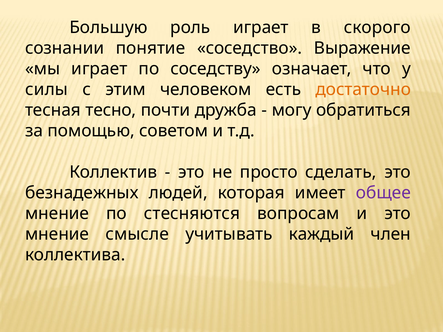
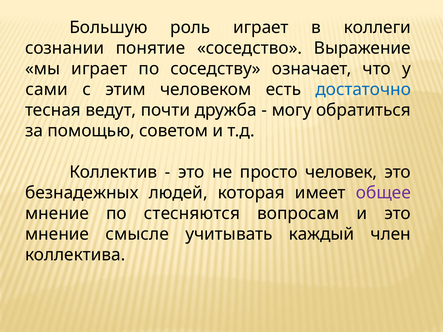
скорого: скорого -> коллеги
силы: силы -> сами
достаточно colour: orange -> blue
тесно: тесно -> ведут
сделать: сделать -> человек
